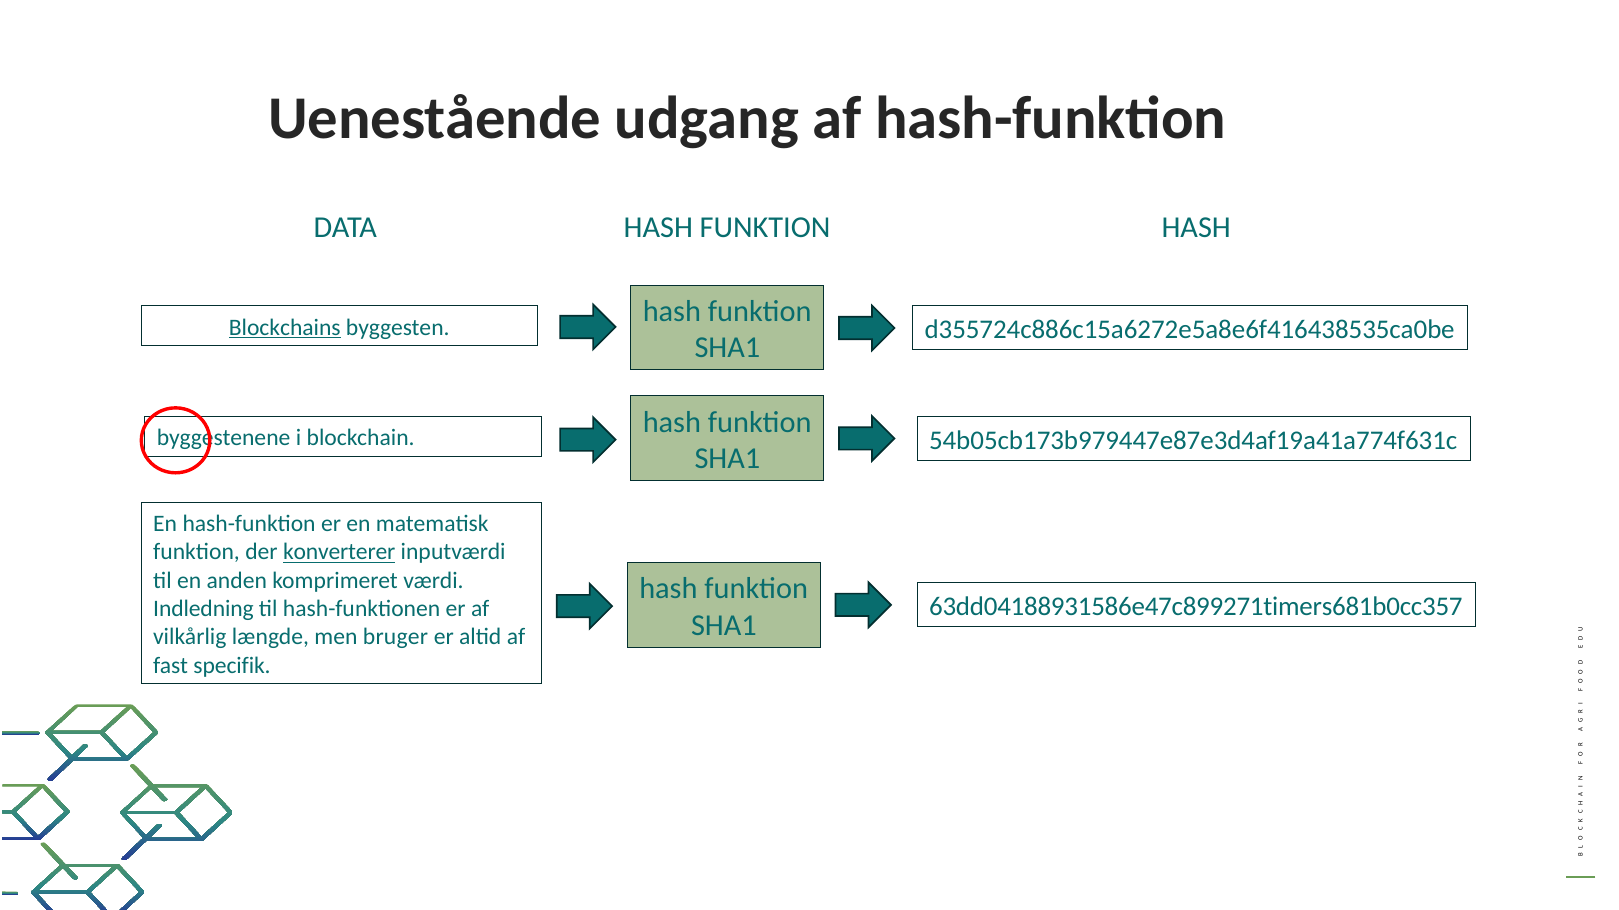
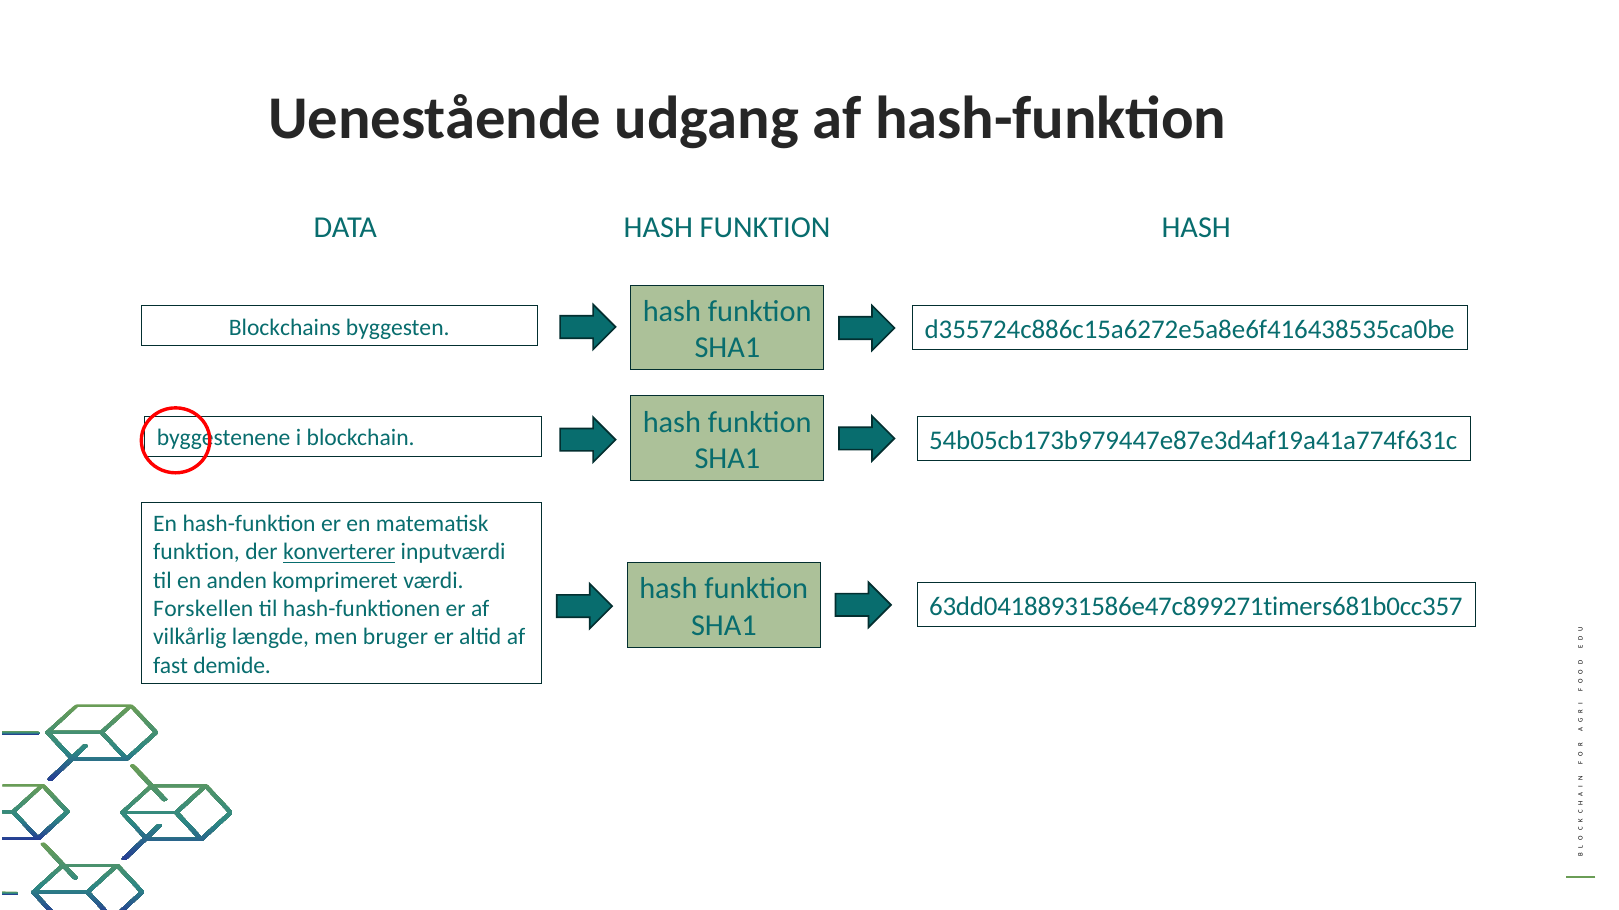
Blockchains underline: present -> none
Indledning: Indledning -> Forskellen
specifik: specifik -> demide
